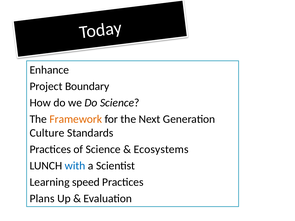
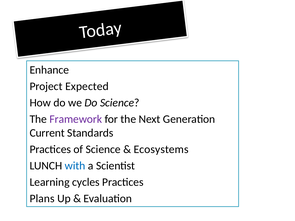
Boundary: Boundary -> Expected
Framework colour: orange -> purple
Culture: Culture -> Current
speed: speed -> cycles
